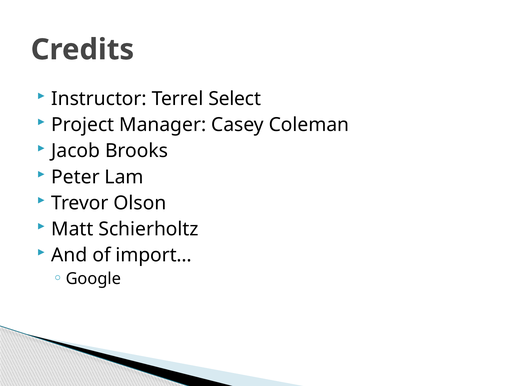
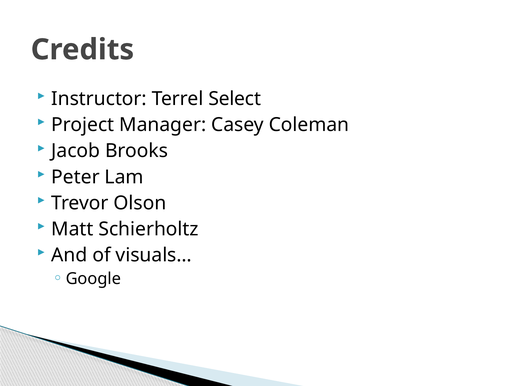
import…: import… -> visuals…
